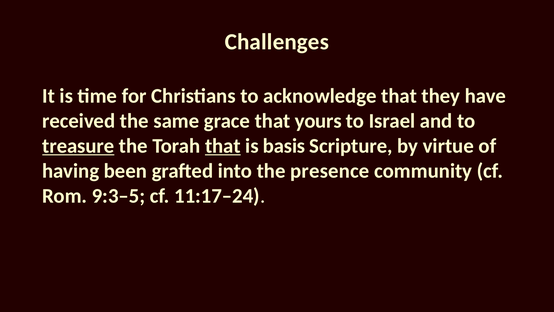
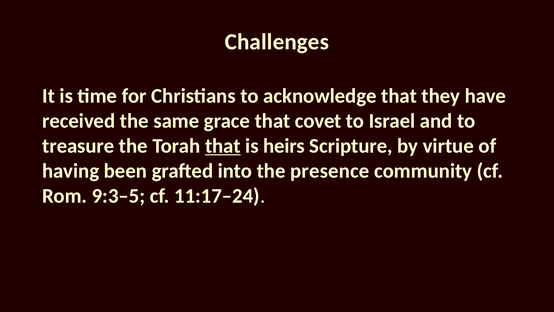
yours: yours -> covet
treasure underline: present -> none
basis: basis -> heirs
